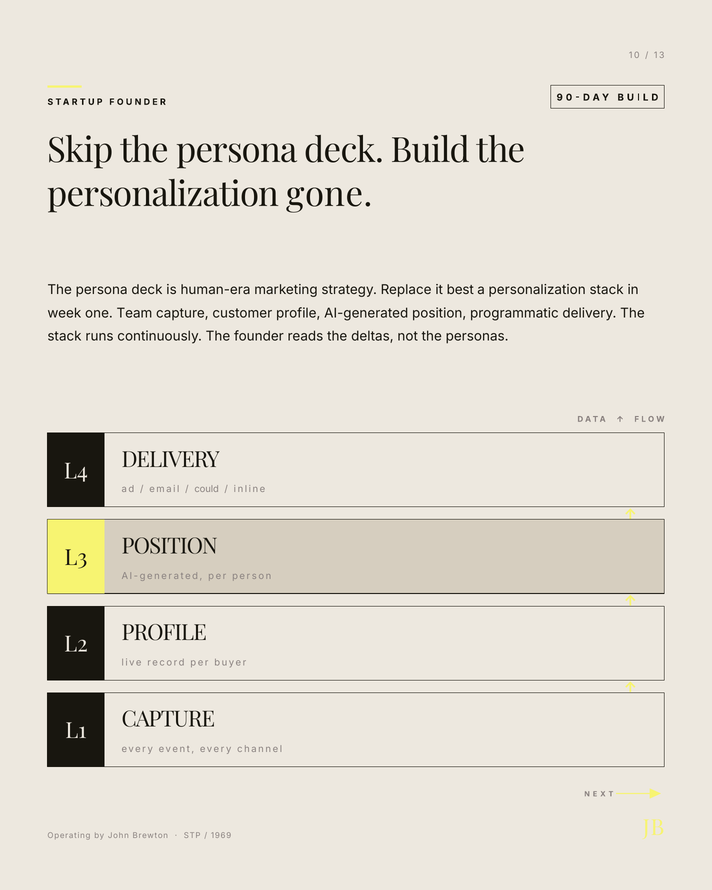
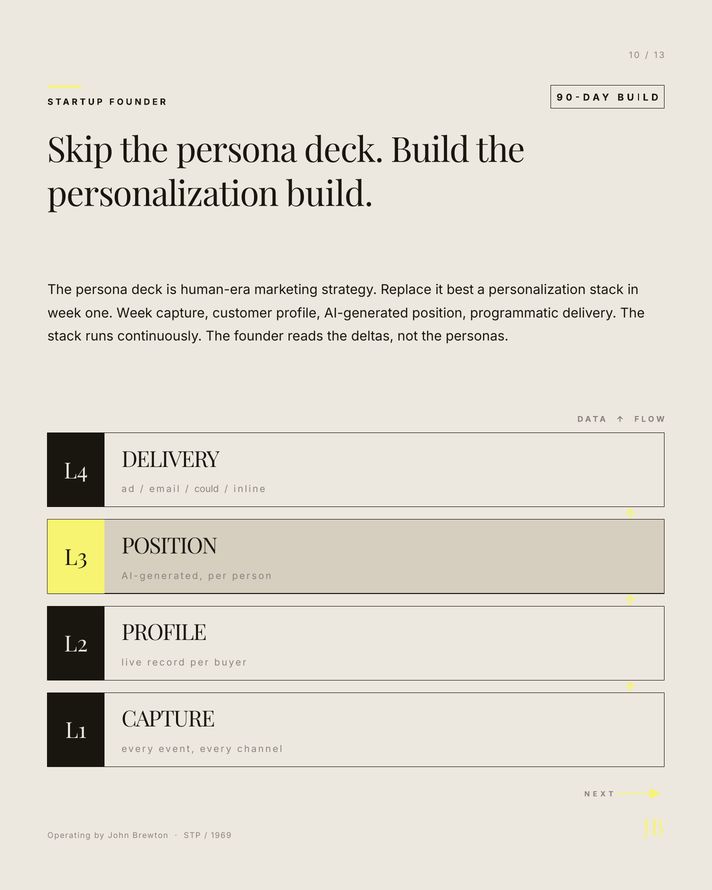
personalization gone: gone -> build
one Team: Team -> Week
